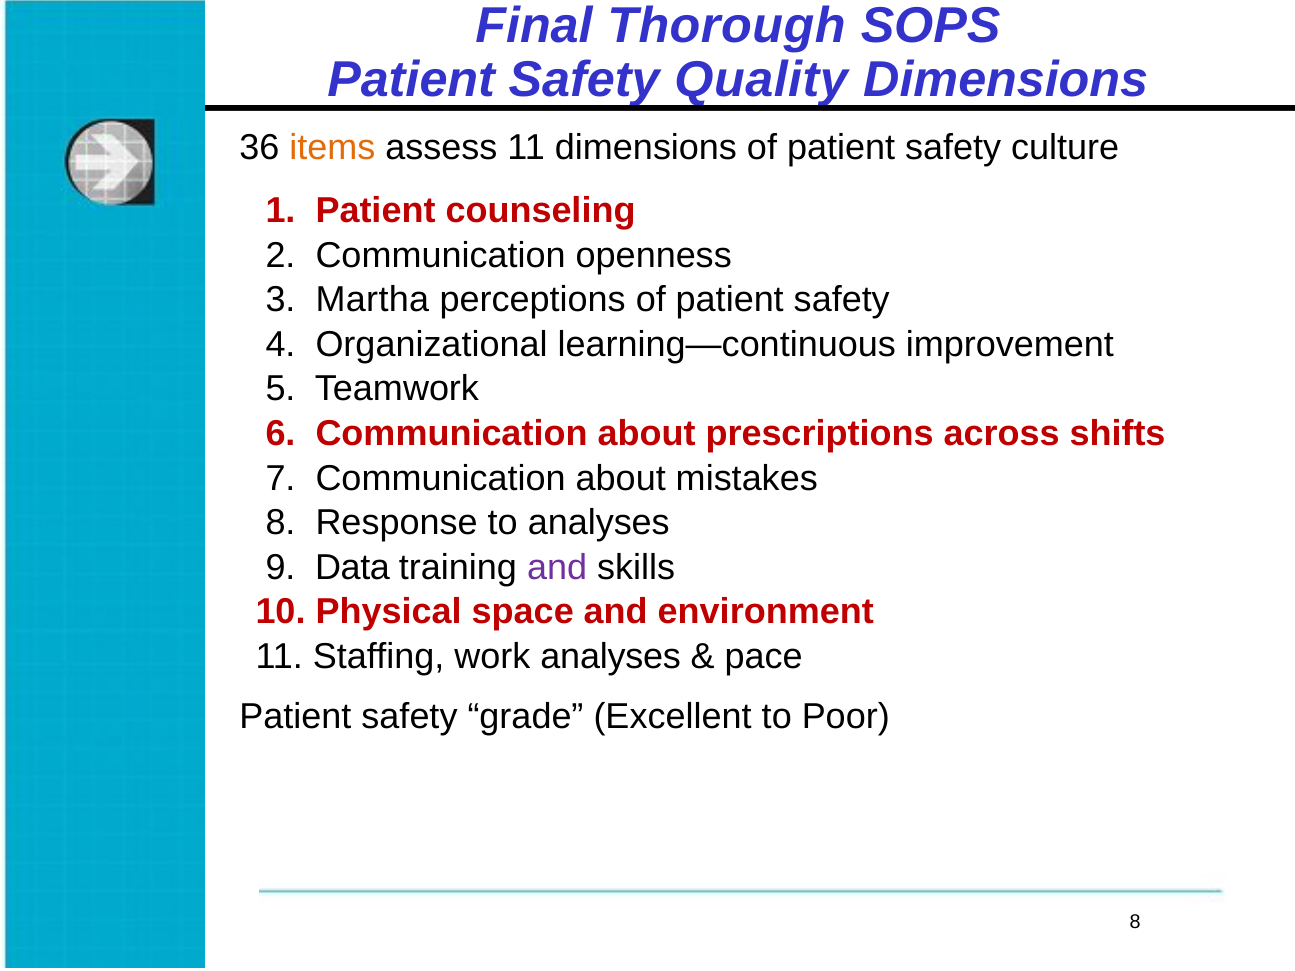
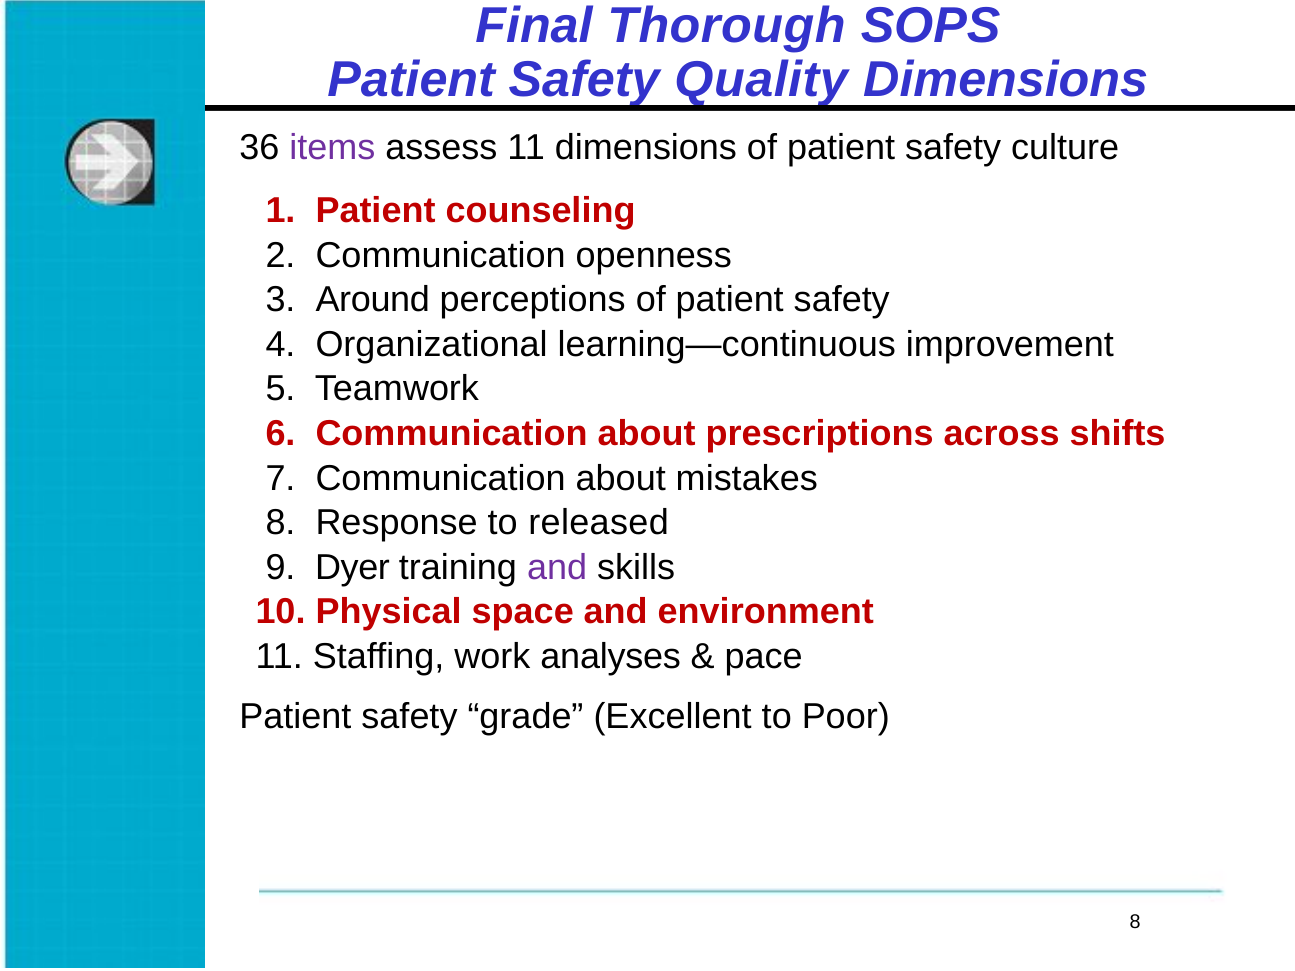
items colour: orange -> purple
Martha: Martha -> Around
to analyses: analyses -> released
Data: Data -> Dyer
